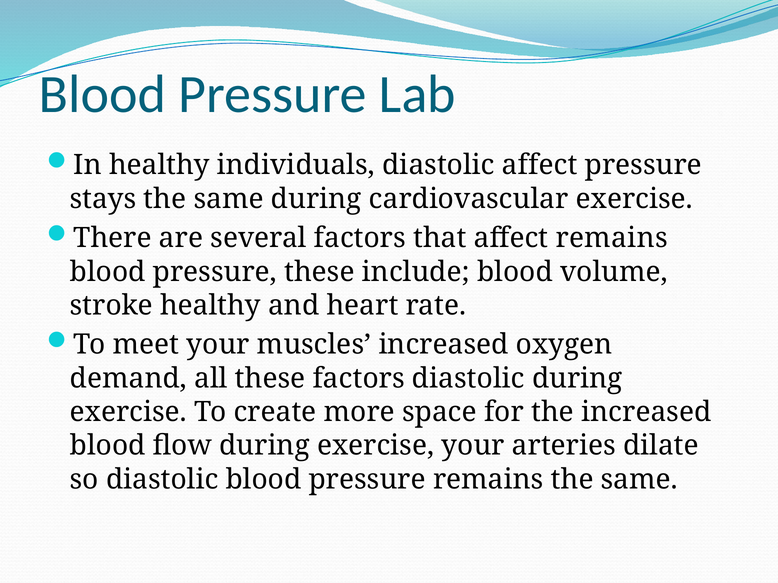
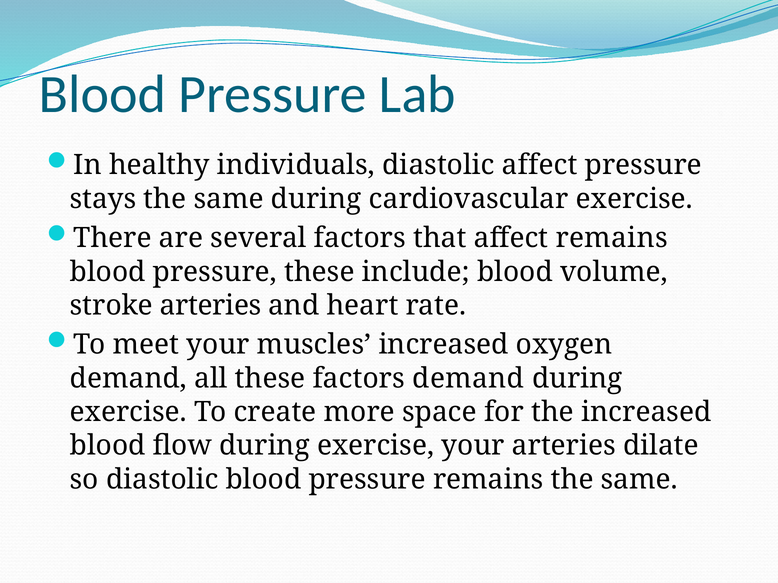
stroke healthy: healthy -> arteries
factors diastolic: diastolic -> demand
